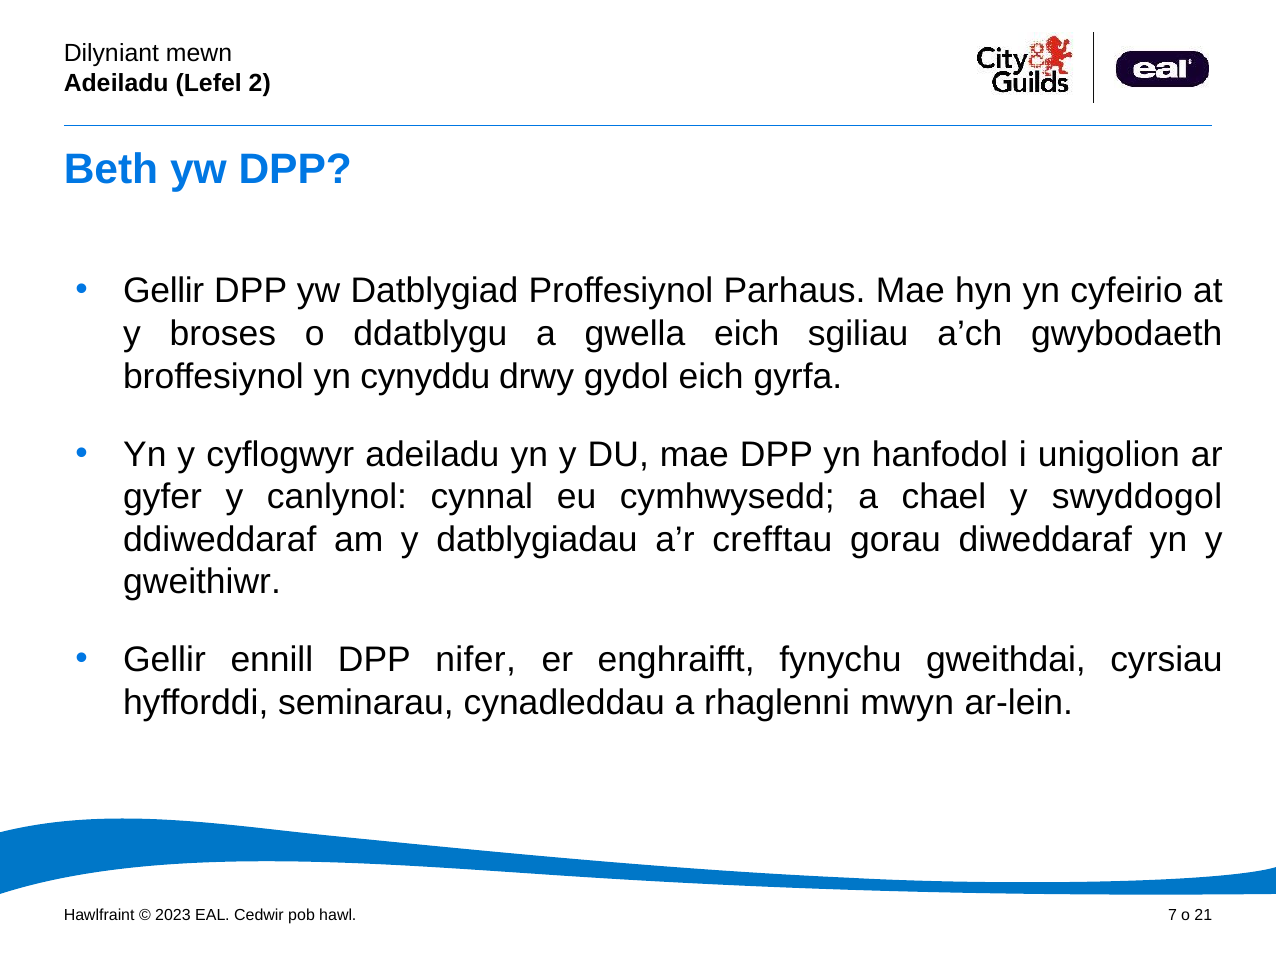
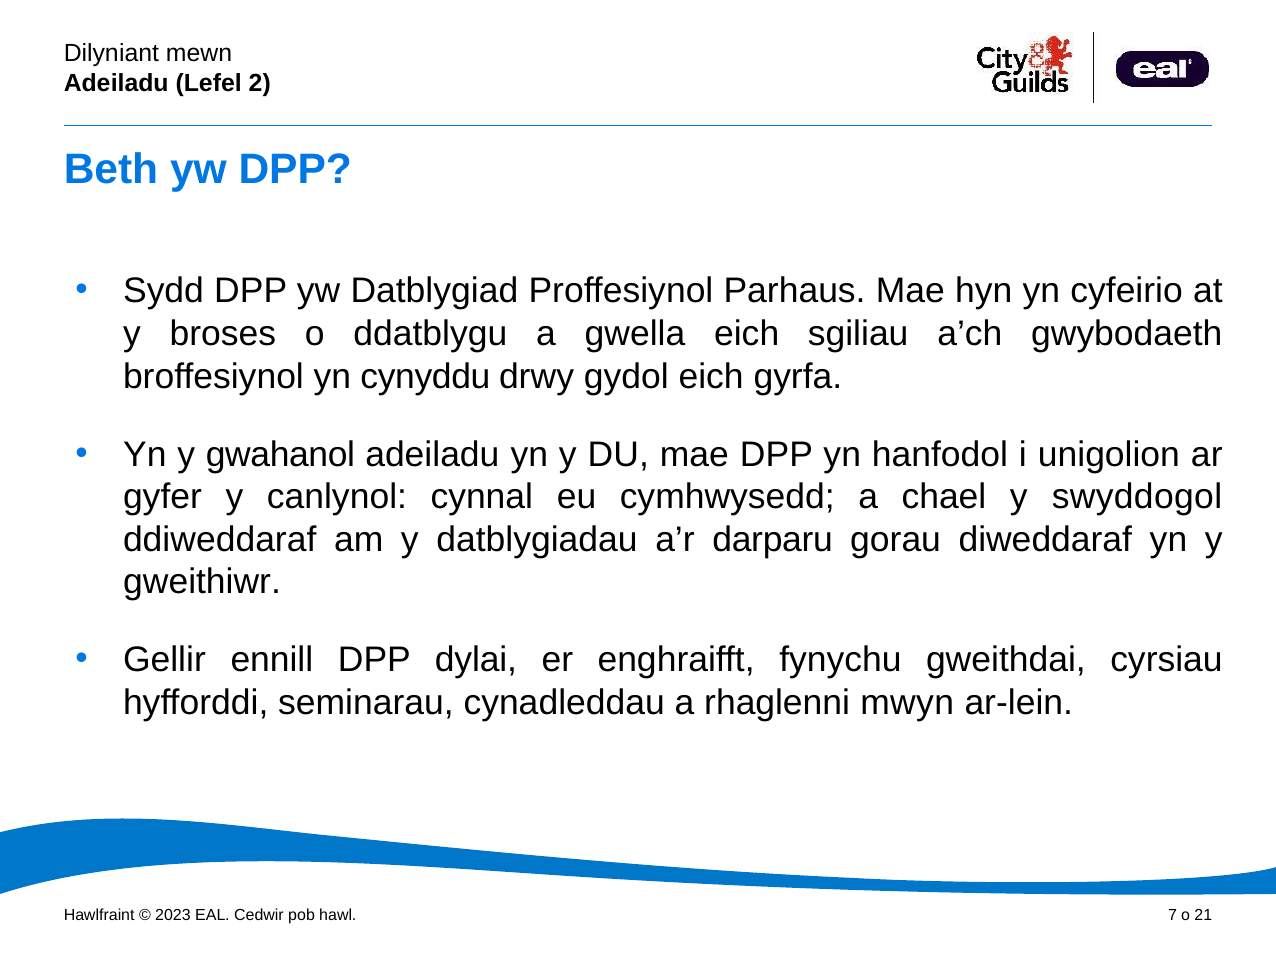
Gellir at (164, 291): Gellir -> Sydd
cyflogwyr: cyflogwyr -> gwahanol
crefftau: crefftau -> darparu
nifer: nifer -> dylai
